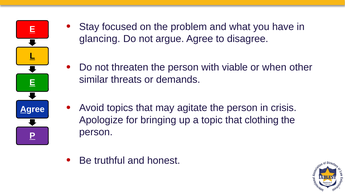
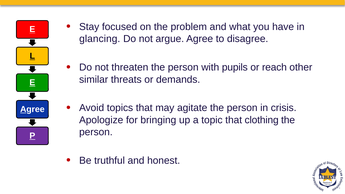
viable: viable -> pupils
when: when -> reach
